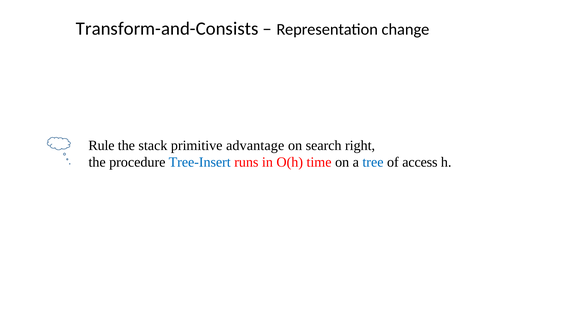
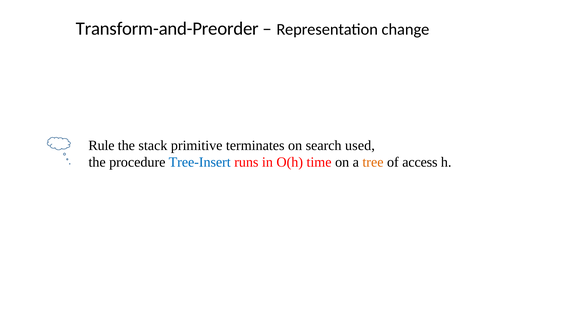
Transform-and-Consists: Transform-and-Consists -> Transform-and-Preorder
advantage: advantage -> terminates
right: right -> used
tree colour: blue -> orange
